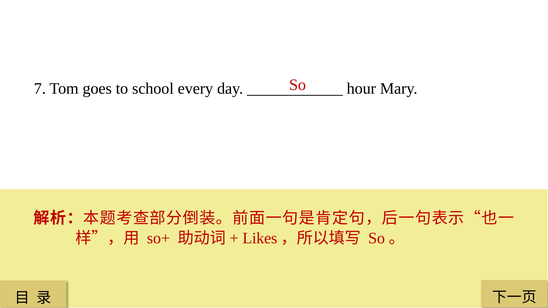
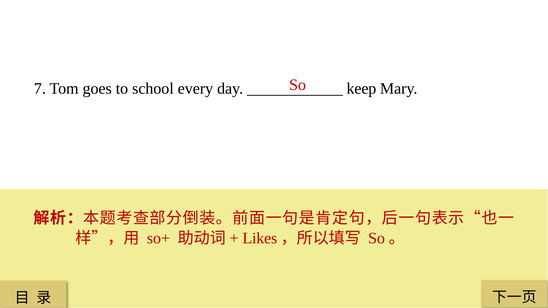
hour: hour -> keep
